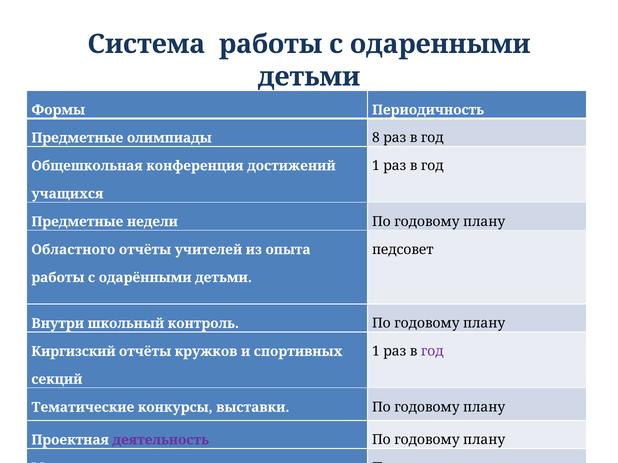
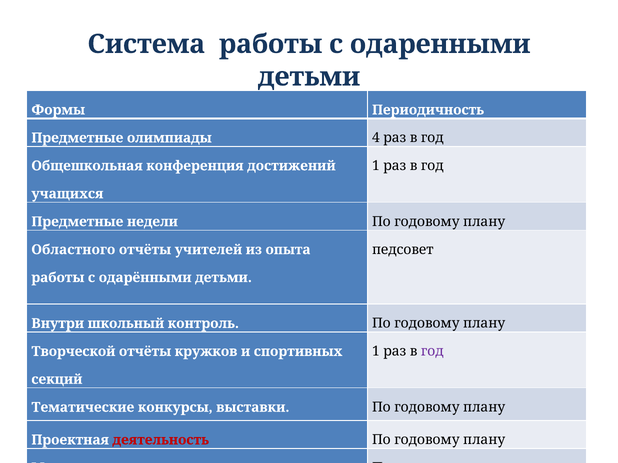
8: 8 -> 4
Киргизский: Киргизский -> Творческой
деятельность colour: purple -> red
